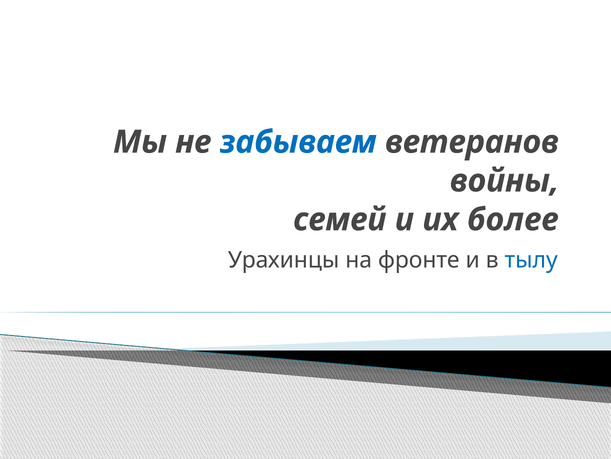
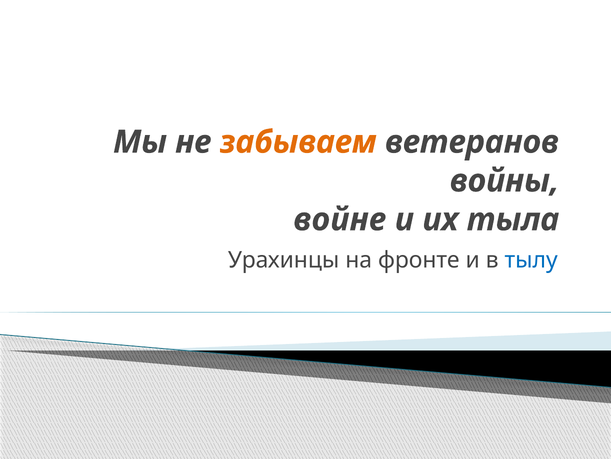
забываем colour: blue -> orange
семей: семей -> войне
более: более -> тыла
